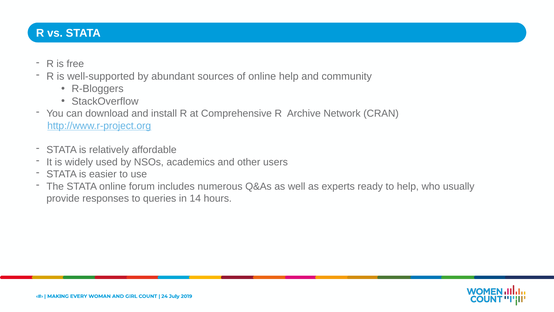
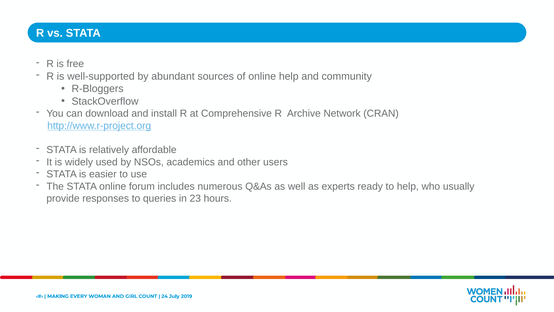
14: 14 -> 23
